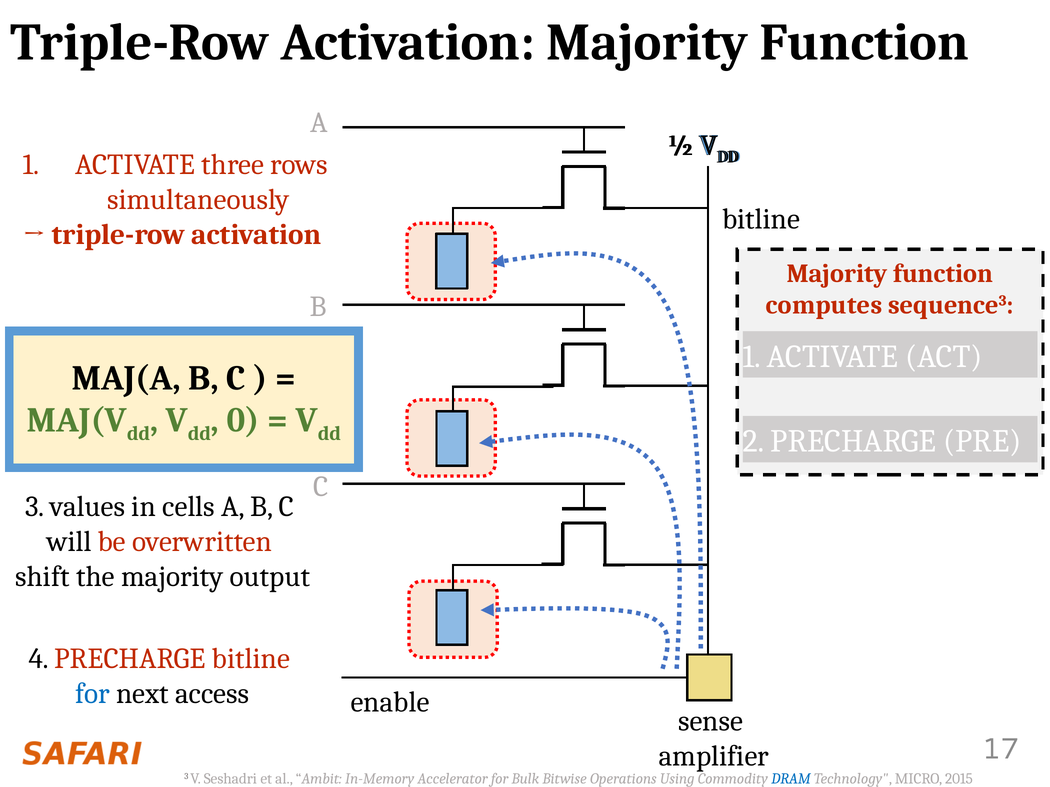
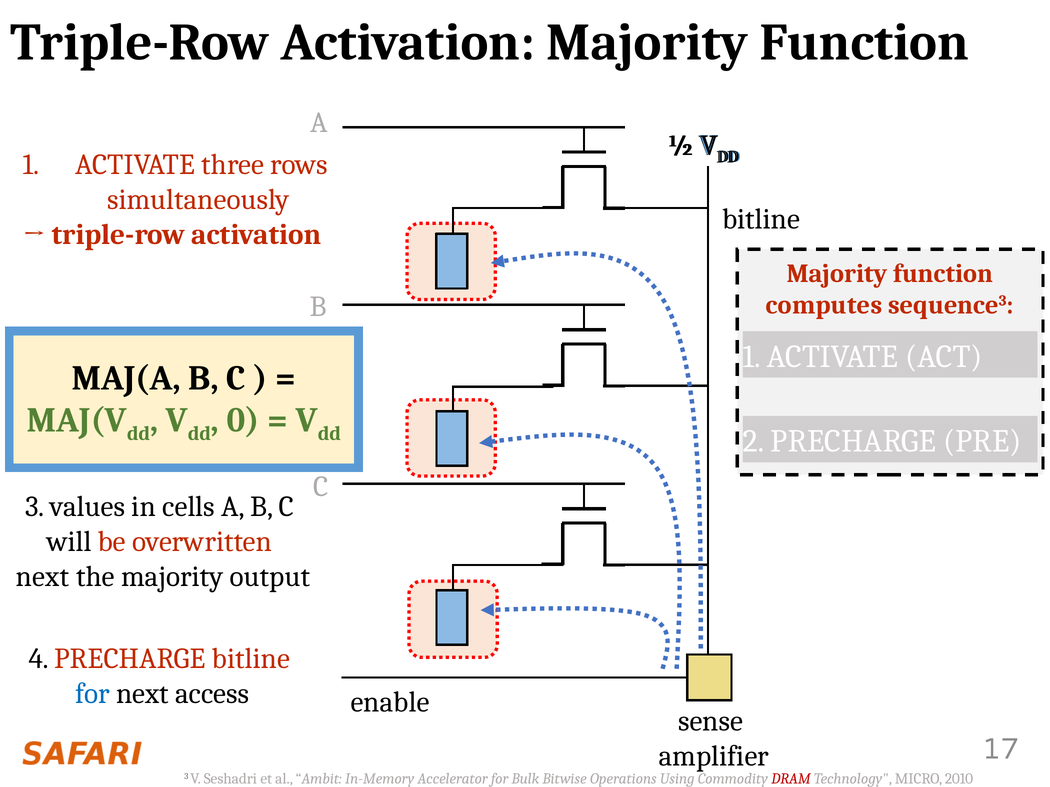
shift at (42, 577): shift -> next
DRAM colour: blue -> red
2015: 2015 -> 2010
